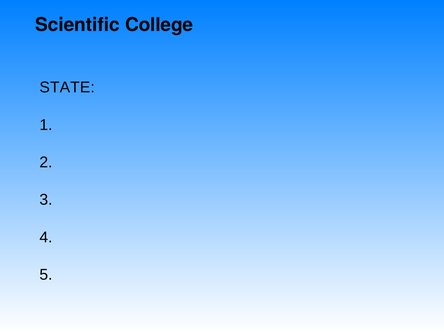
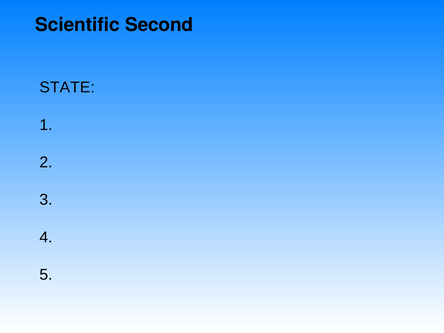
College: College -> Second
